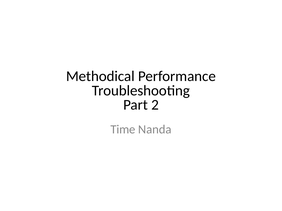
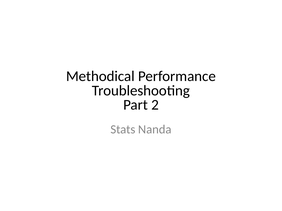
Time: Time -> Stats
